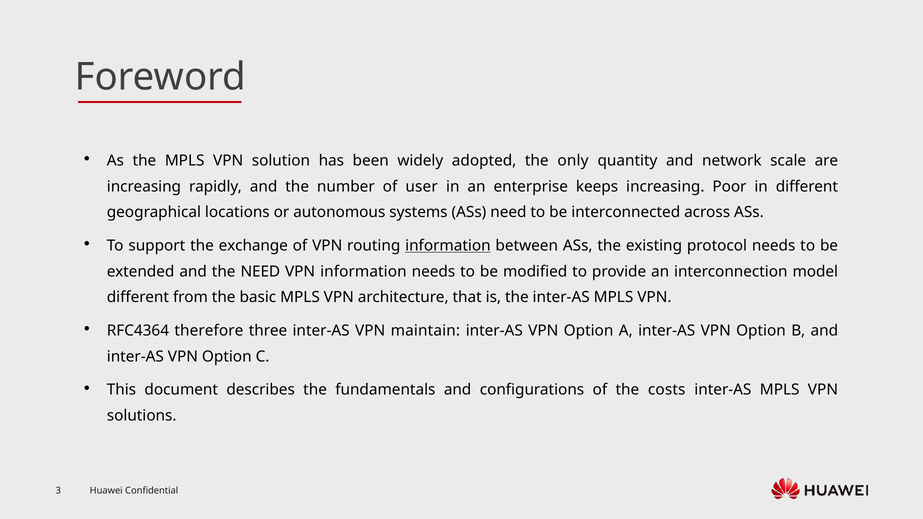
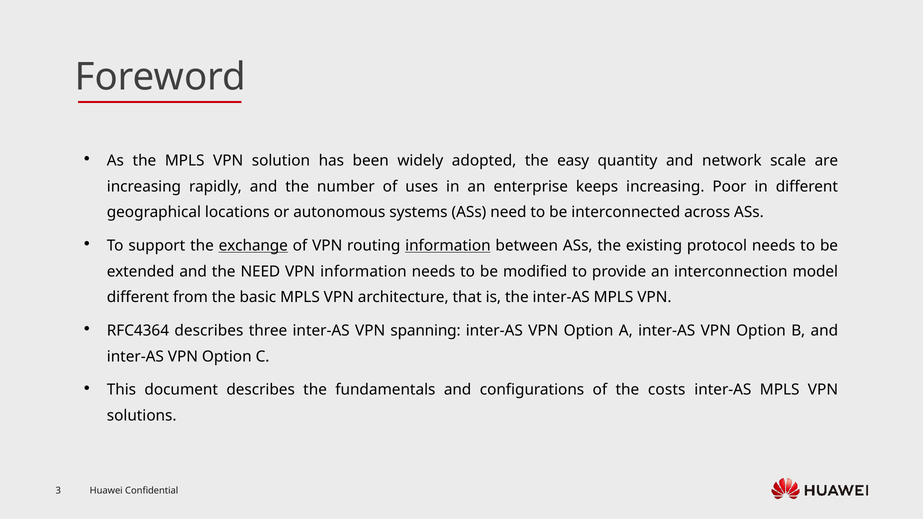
only: only -> easy
user: user -> uses
exchange underline: none -> present
RFC4364 therefore: therefore -> describes
maintain: maintain -> spanning
